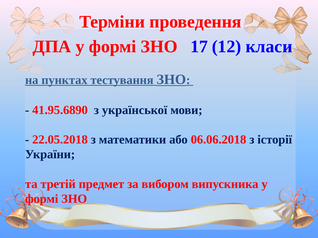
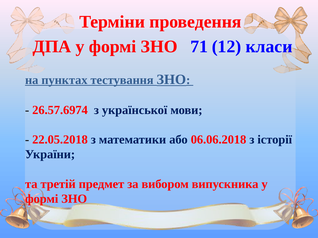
17: 17 -> 71
41.95.6890: 41.95.6890 -> 26.57.6974
